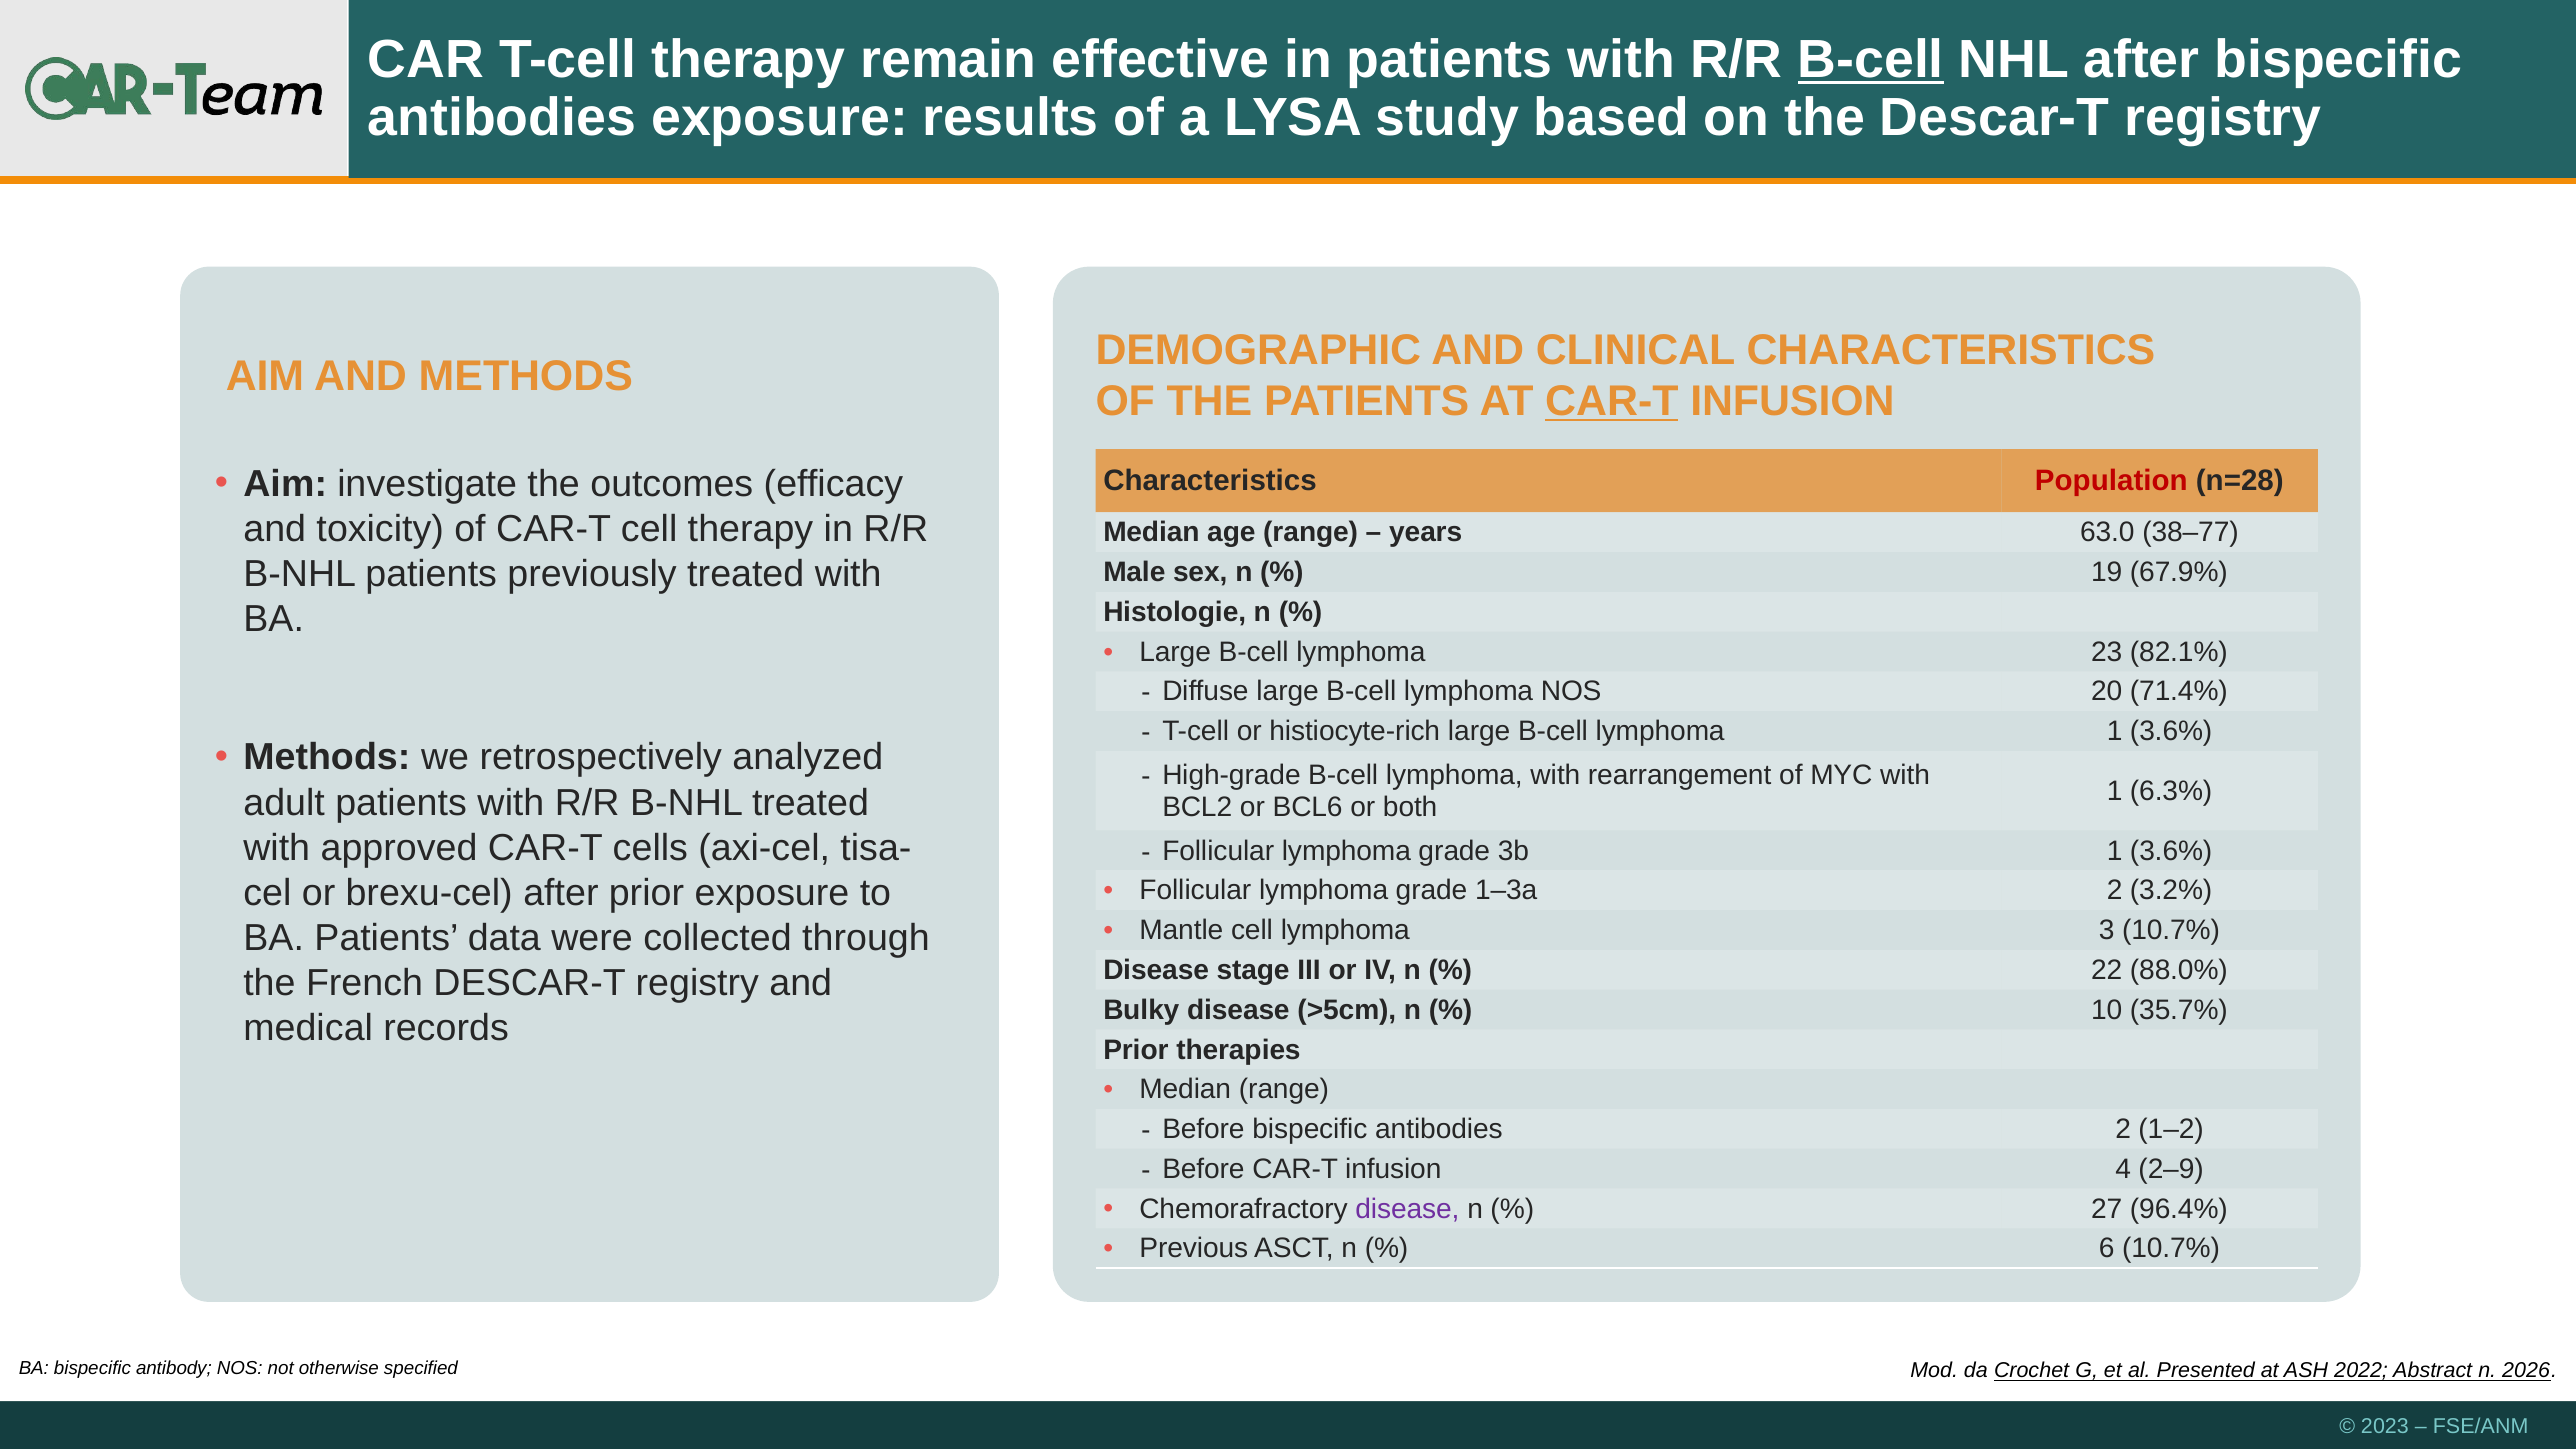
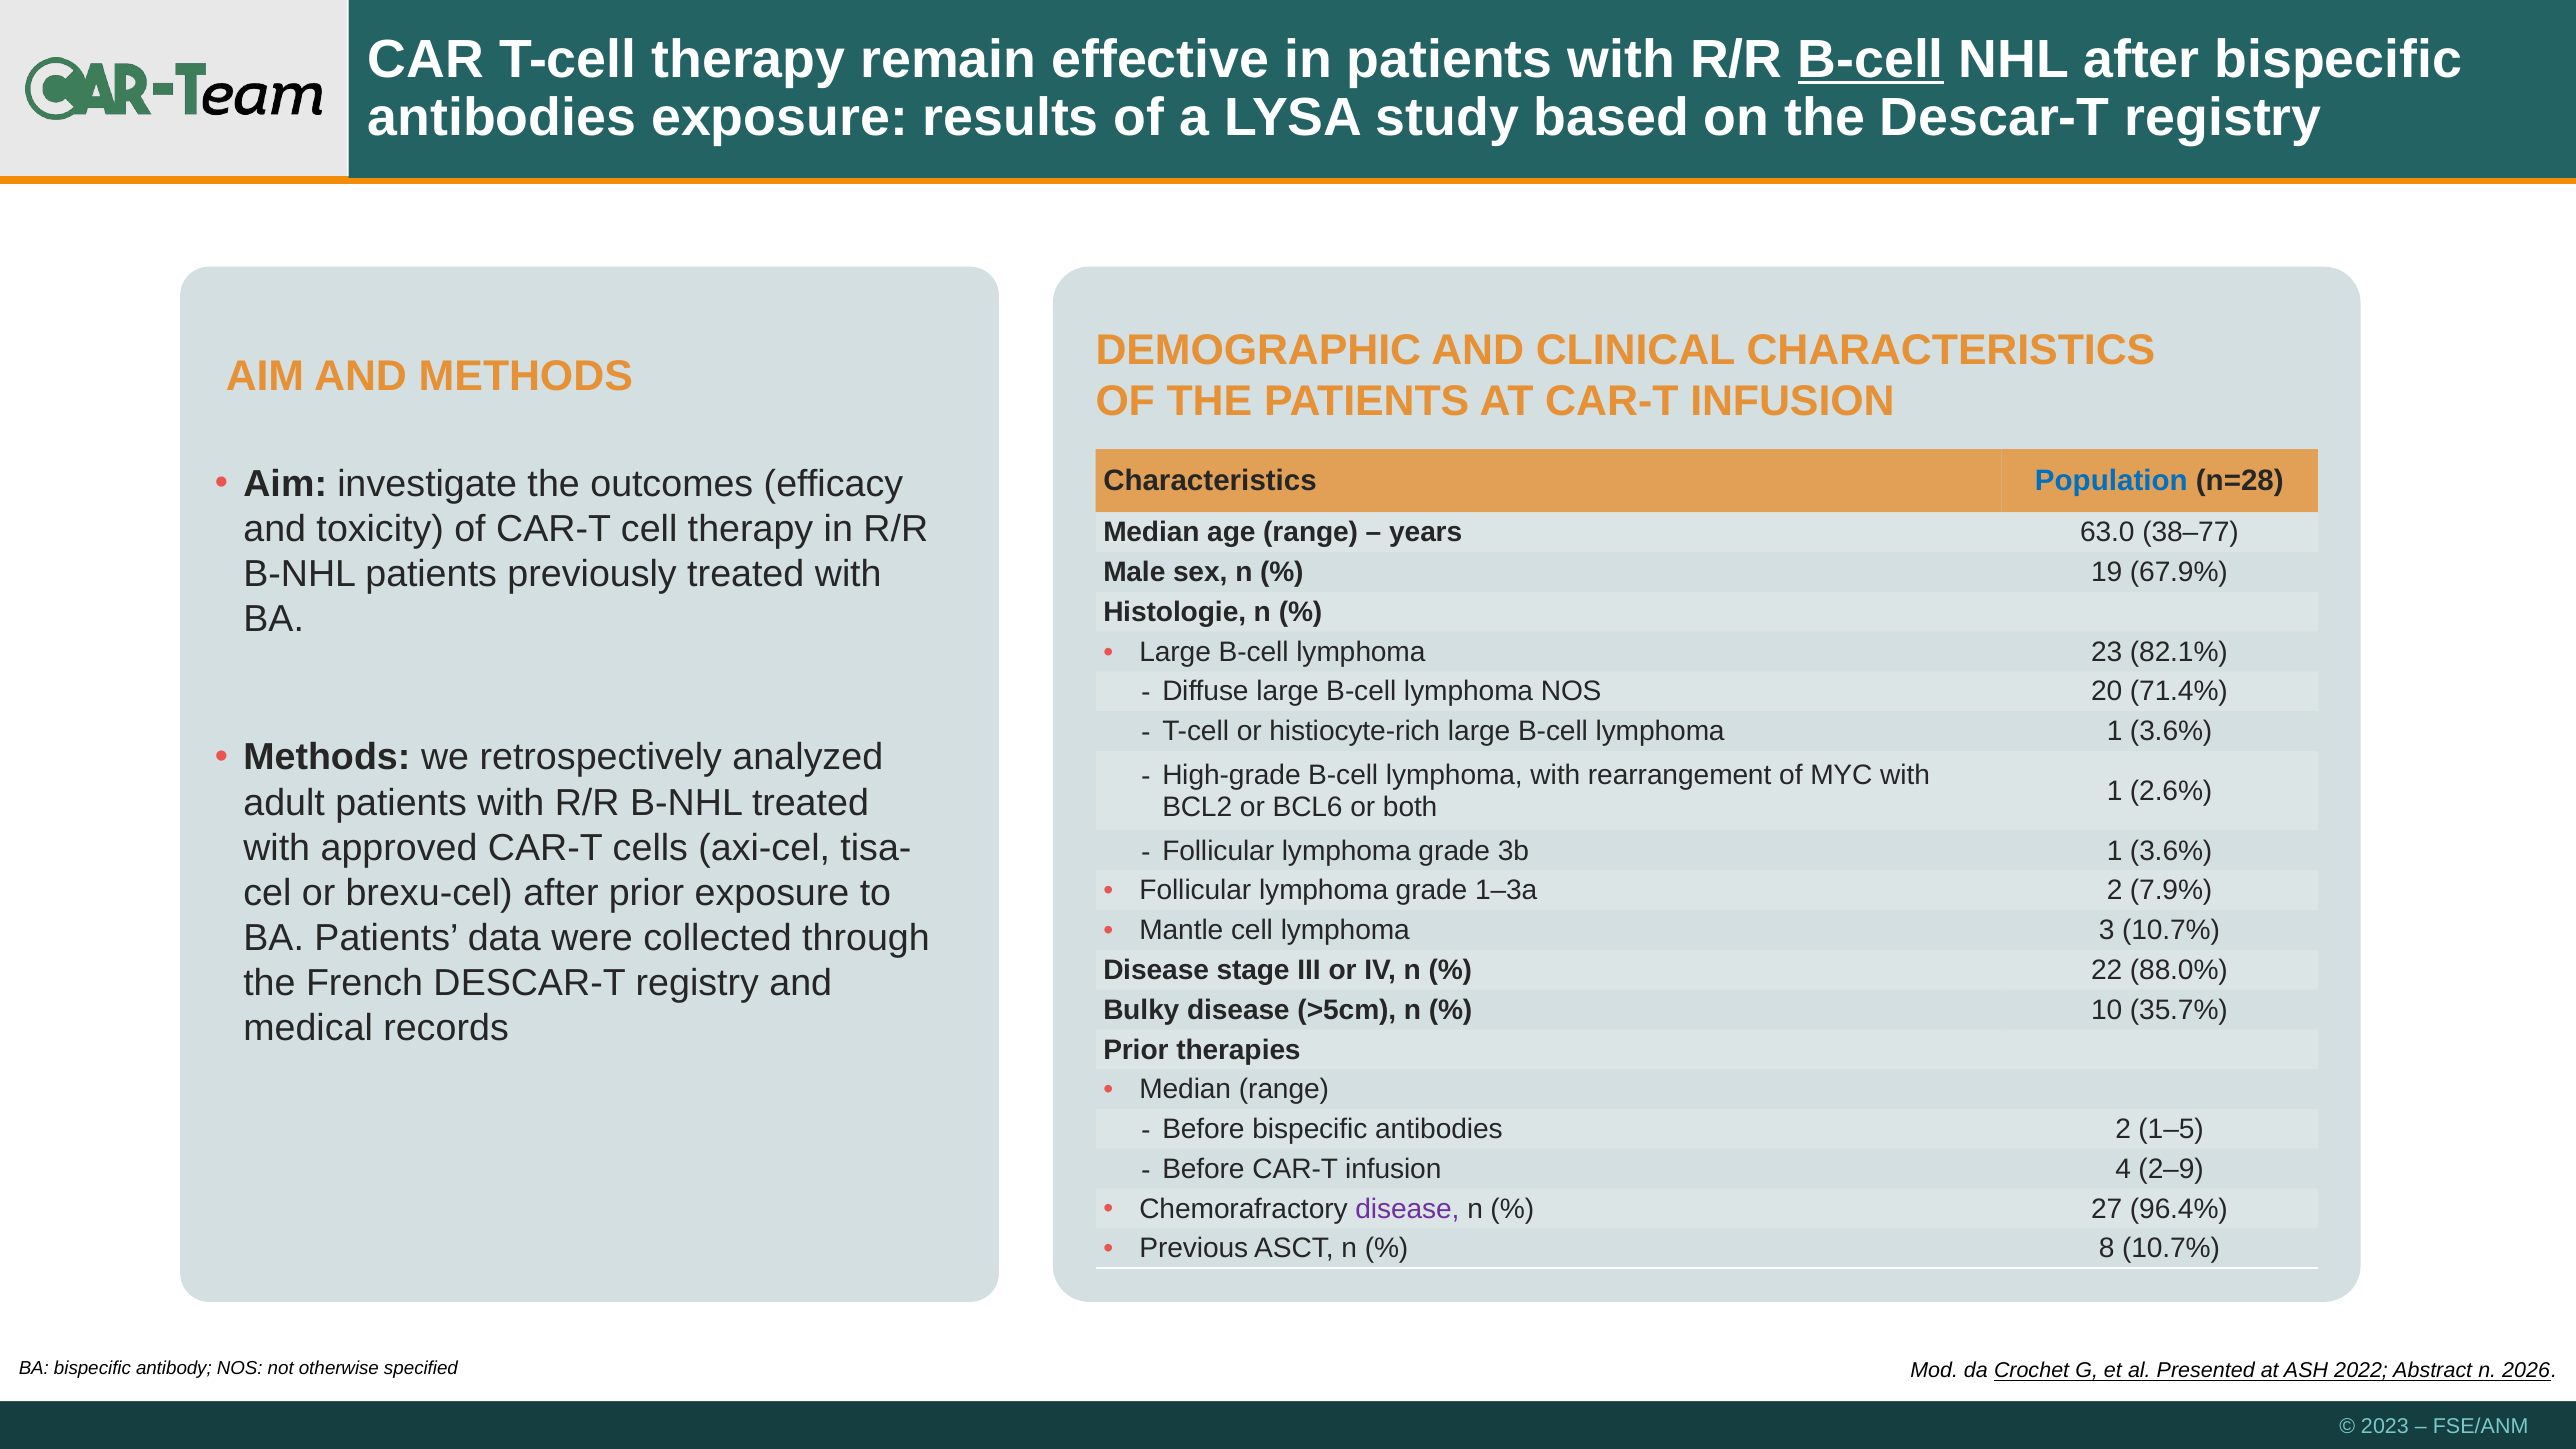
CAR-T at (1612, 401) underline: present -> none
Population colour: red -> blue
6.3%: 6.3% -> 2.6%
3.2%: 3.2% -> 7.9%
1–2: 1–2 -> 1–5
6: 6 -> 8
